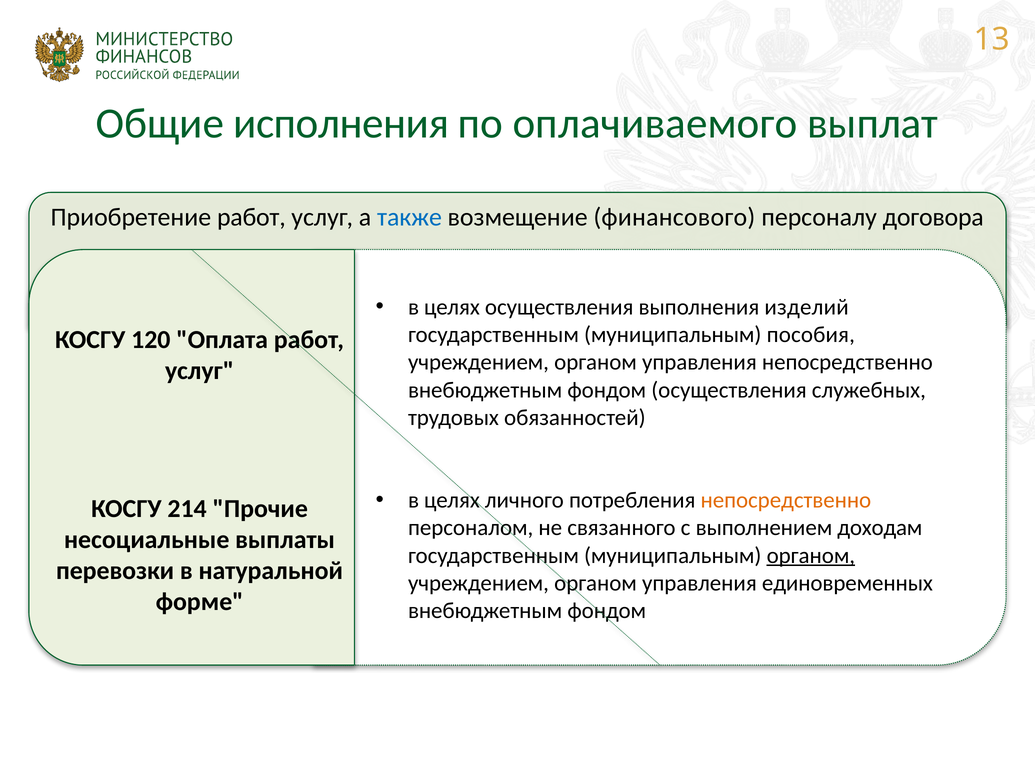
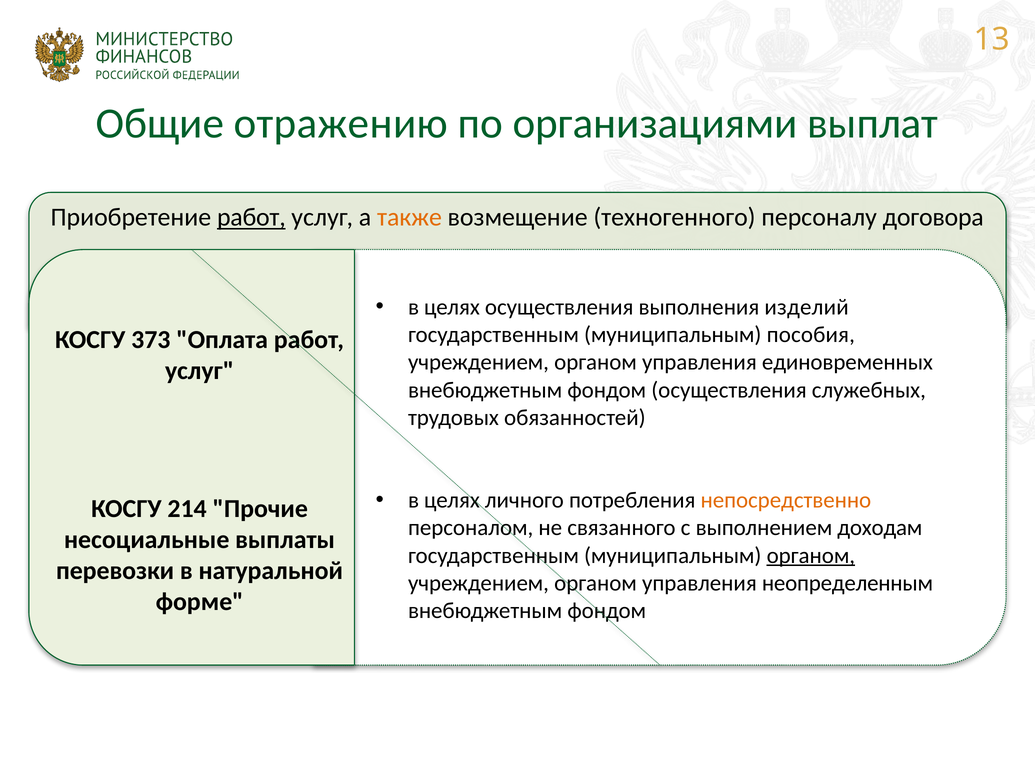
исполнения: исполнения -> отражению
оплачиваемого: оплачиваемого -> организациями
работ at (251, 217) underline: none -> present
также colour: blue -> orange
финансового: финансового -> техногенного
120: 120 -> 373
непосредственно at (847, 363): непосредственно -> единовременных
единовременных: единовременных -> неопределенным
